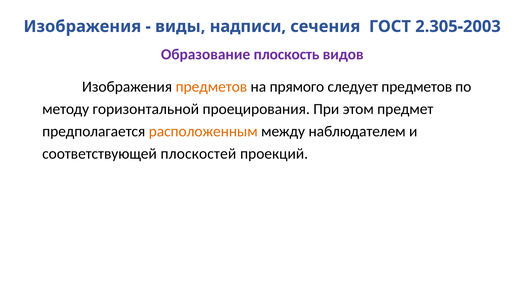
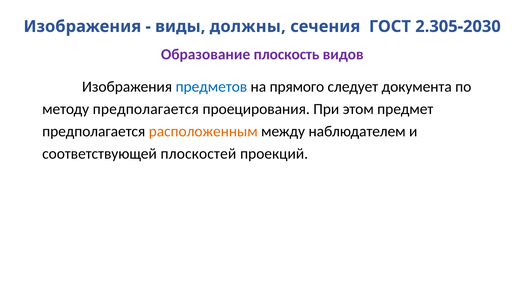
надписи: надписи -> должны
2.305-2003: 2.305-2003 -> 2.305-2030
предметов at (211, 86) colour: orange -> blue
следует предметов: предметов -> документа
методу горизонтальной: горизонтальной -> предполагается
